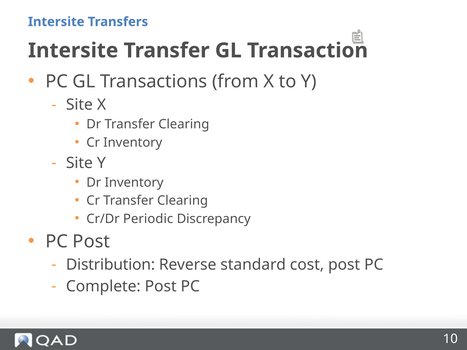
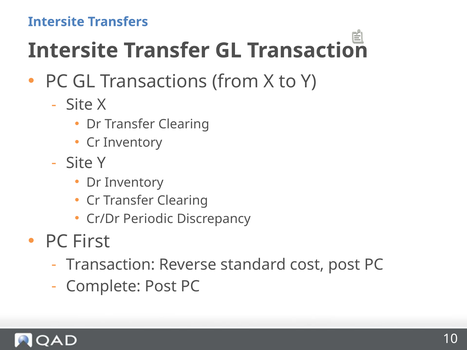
PC Post: Post -> First
Distribution at (110, 265): Distribution -> Transaction
